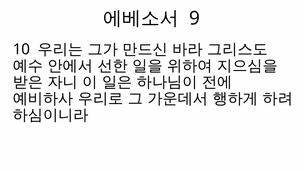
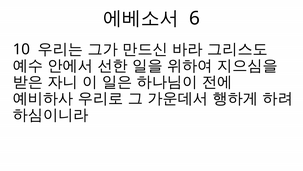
9: 9 -> 6
